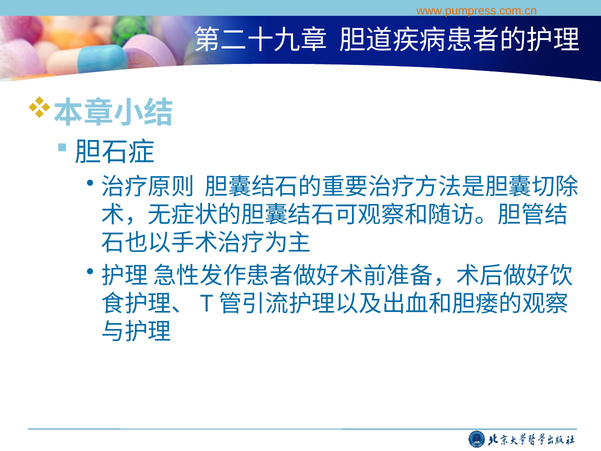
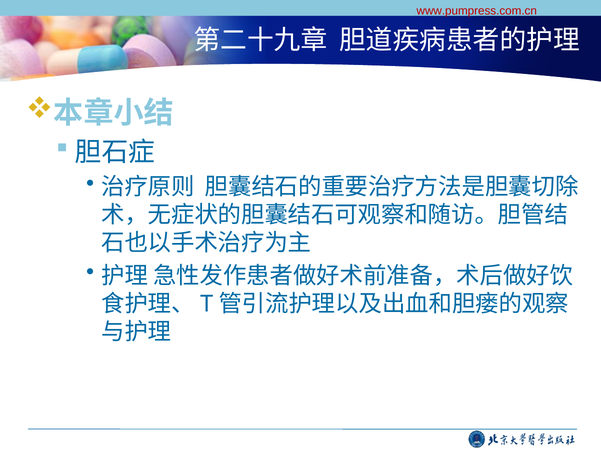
www.pumpress.com.cn colour: orange -> red
